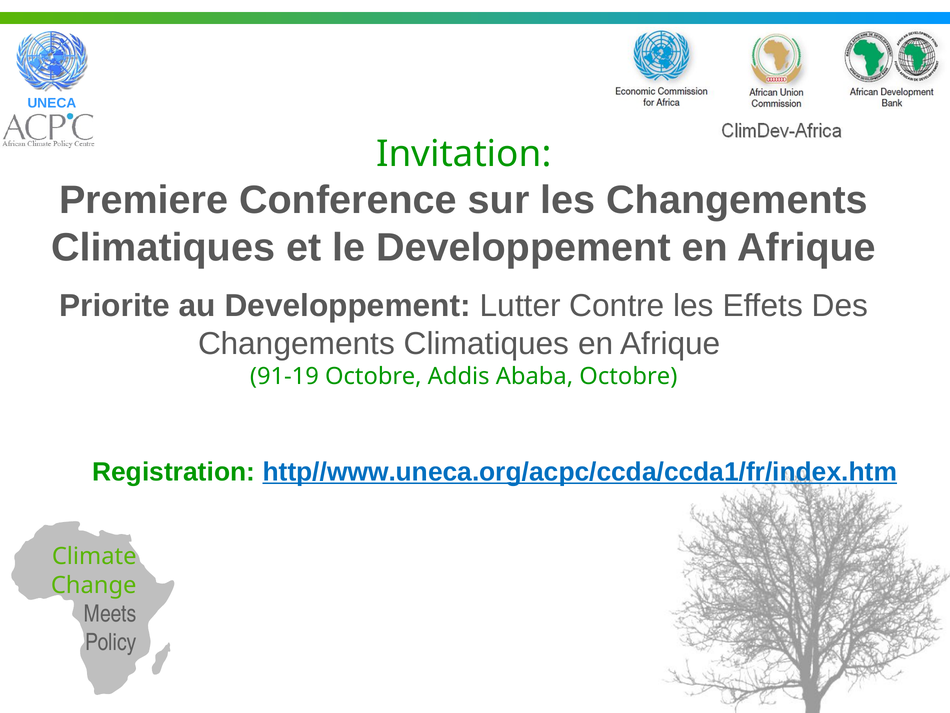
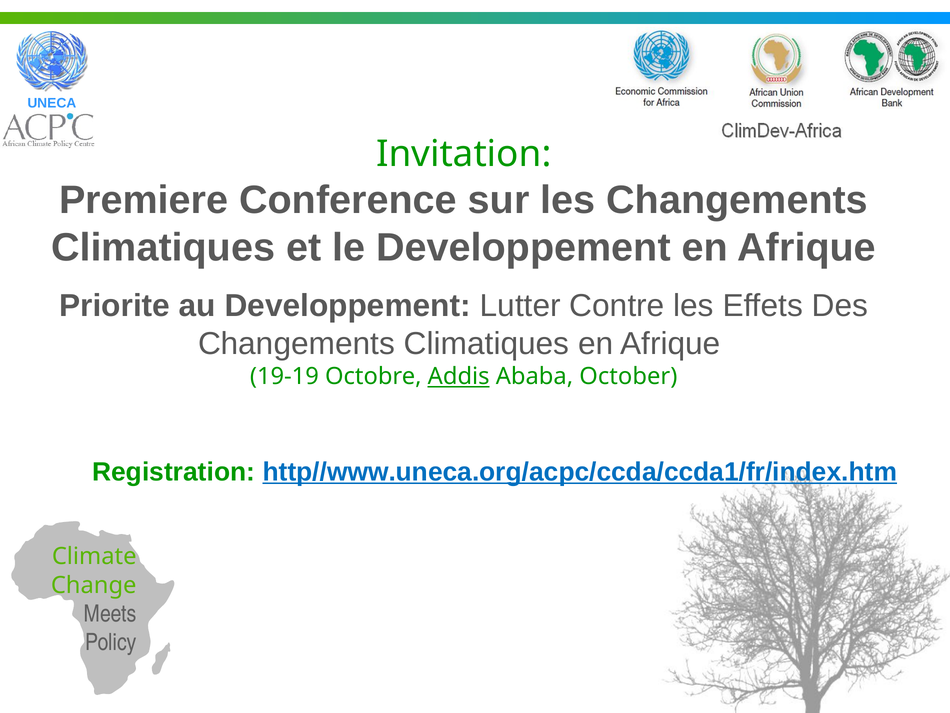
91-19: 91-19 -> 19-19
Addis underline: none -> present
Ababa Octobre: Octobre -> October
